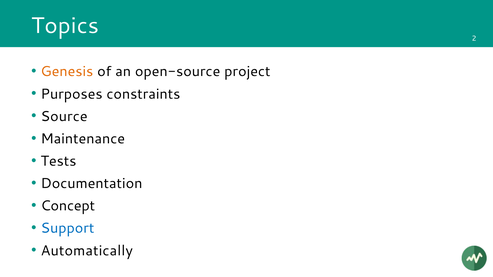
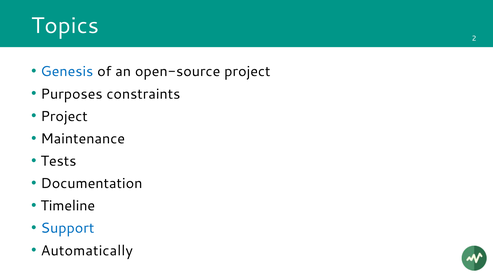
Genesis colour: orange -> blue
Source at (64, 116): Source -> Project
Concept: Concept -> Timeline
